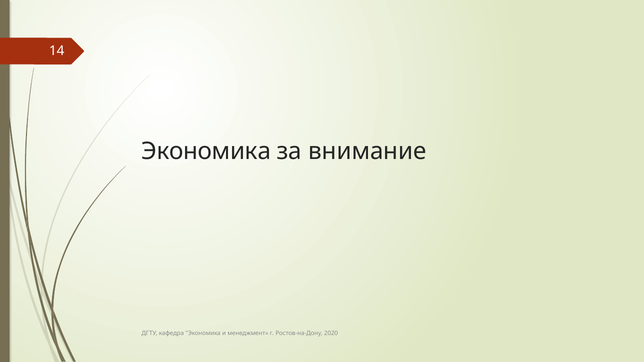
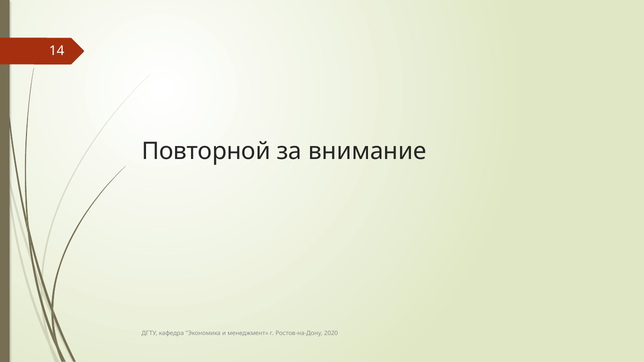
Экономика at (206, 151): Экономика -> Повторной
